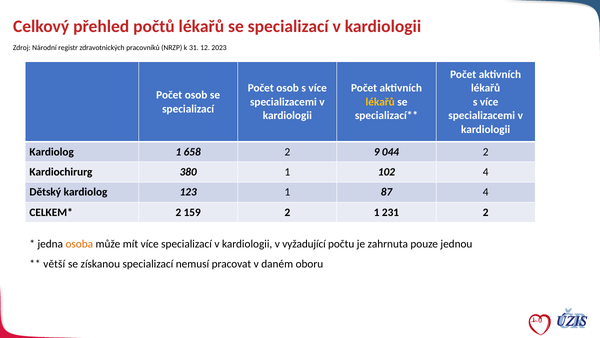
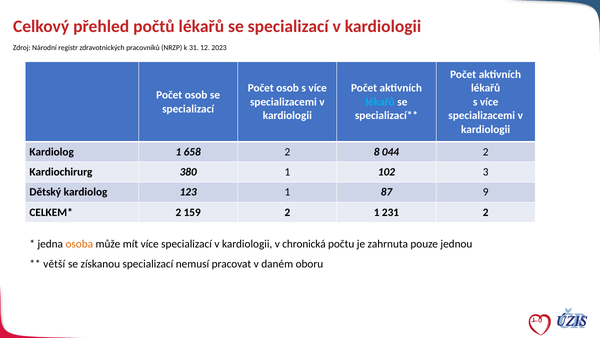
lékařů at (380, 102) colour: yellow -> light blue
9: 9 -> 8
102 4: 4 -> 3
87 4: 4 -> 9
vyžadující: vyžadující -> chronická
